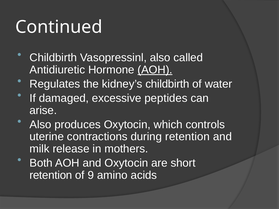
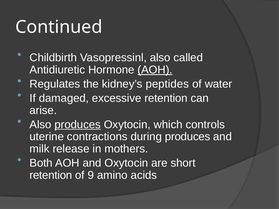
kidney’s childbirth: childbirth -> peptides
excessive peptides: peptides -> retention
produces at (78, 125) underline: none -> present
during retention: retention -> produces
